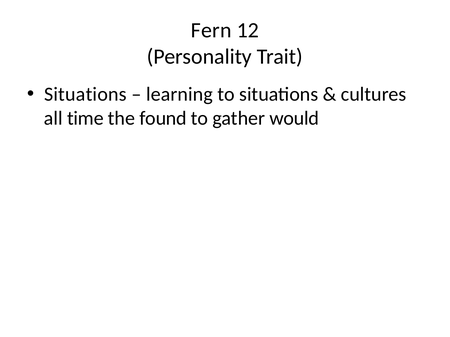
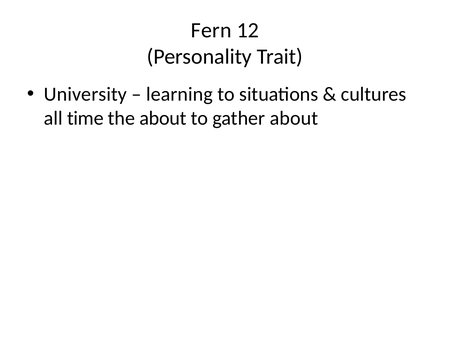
Situations at (85, 94): Situations -> University
the found: found -> about
gather would: would -> about
